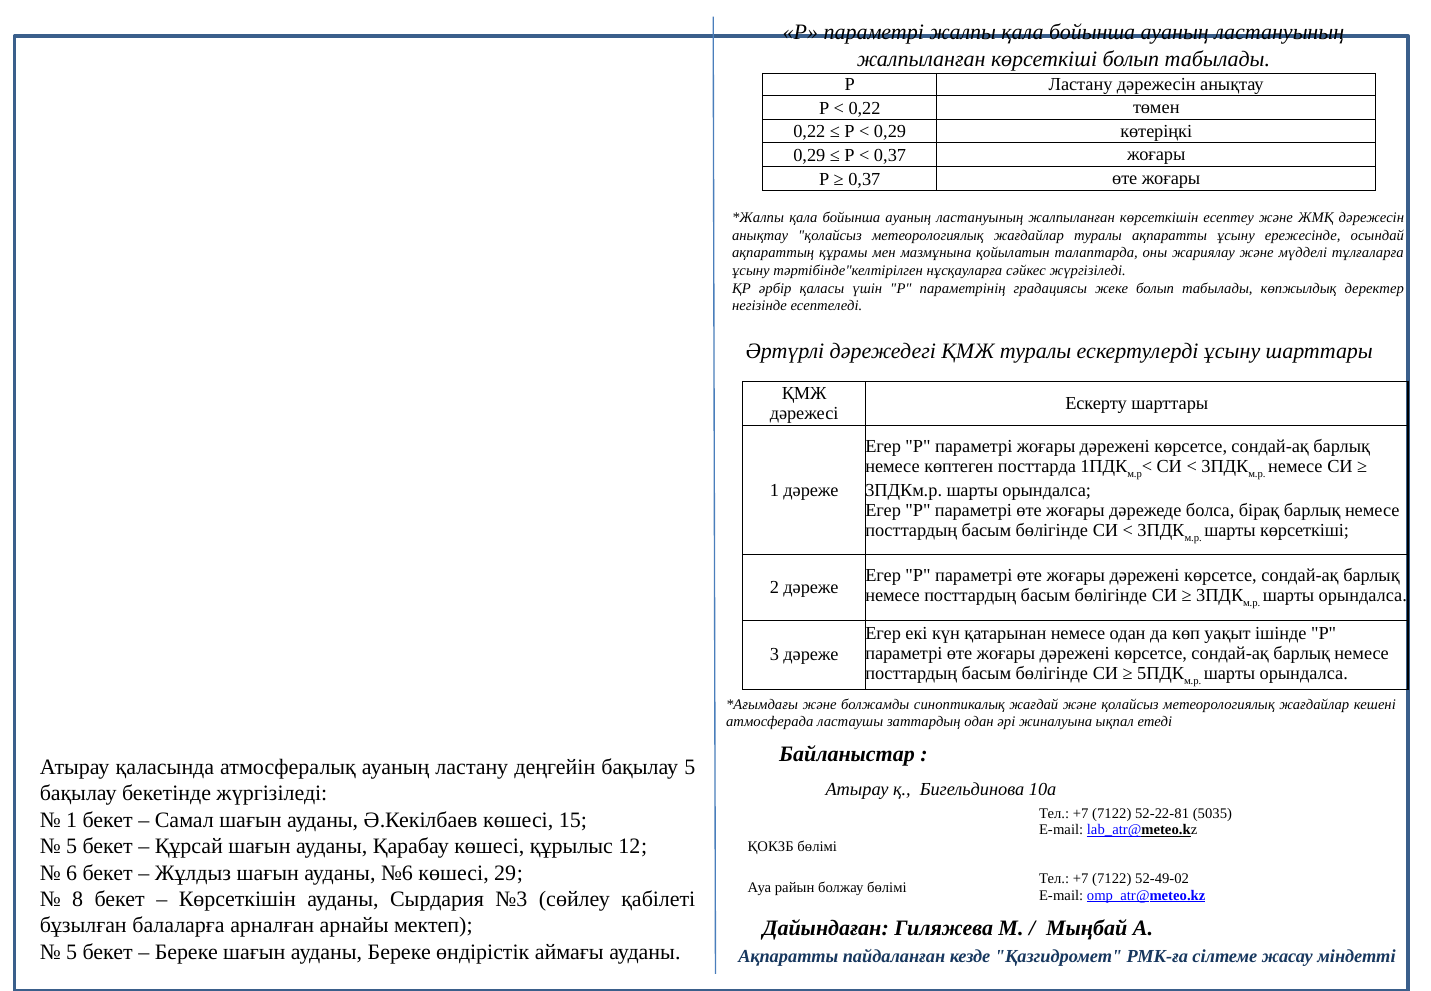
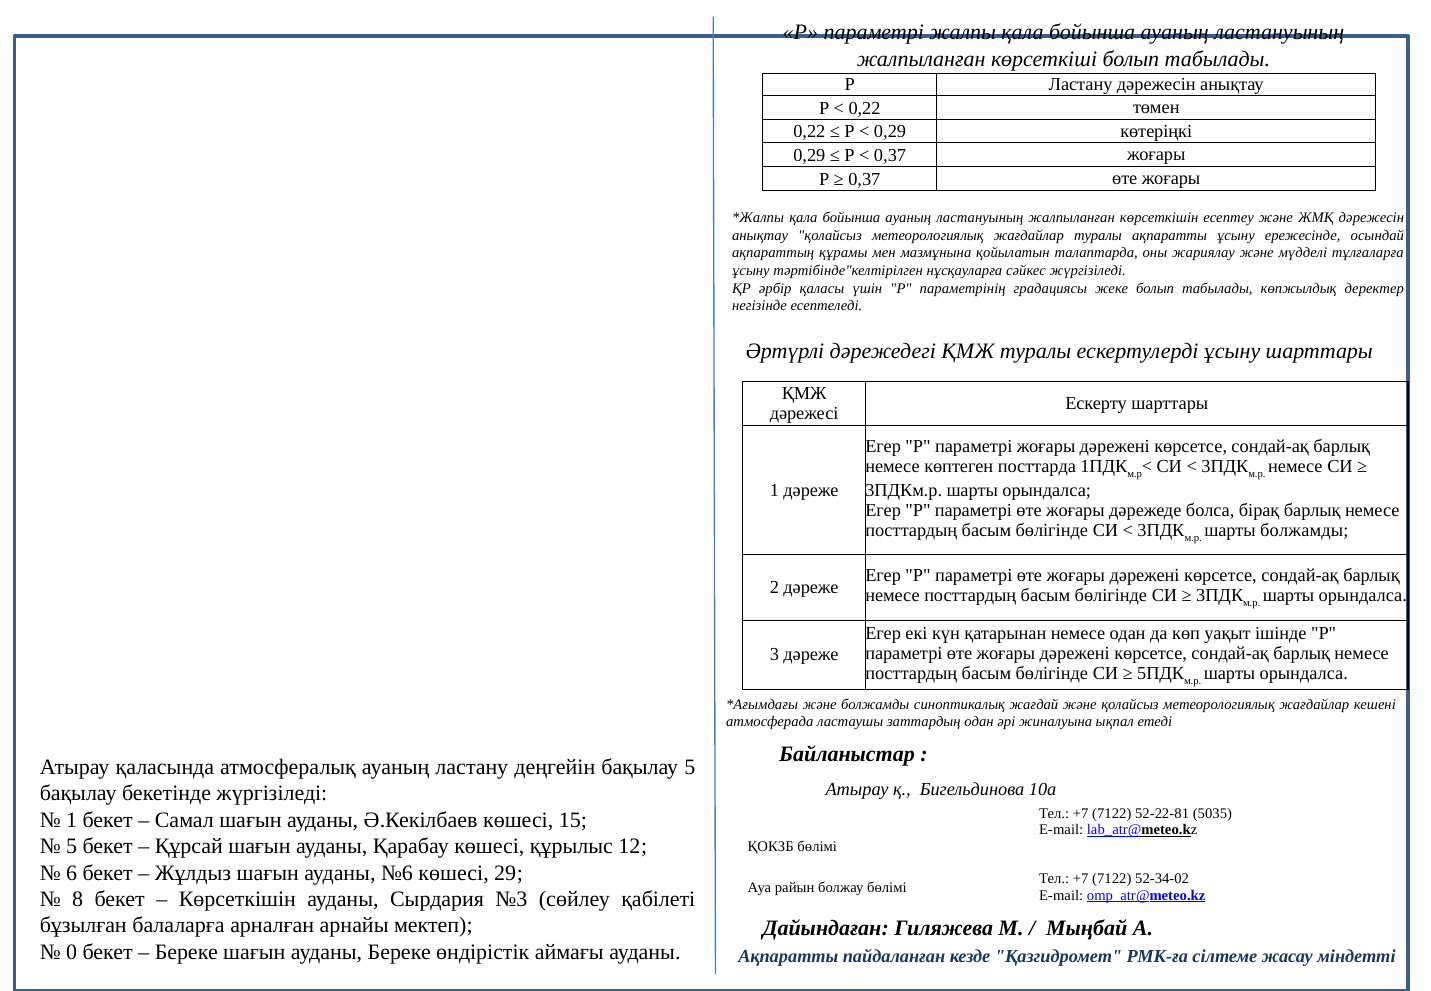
шарты көрсеткіші: көрсеткіші -> болжамды
52-49-02: 52-49-02 -> 52-34-02
5 at (72, 952): 5 -> 0
